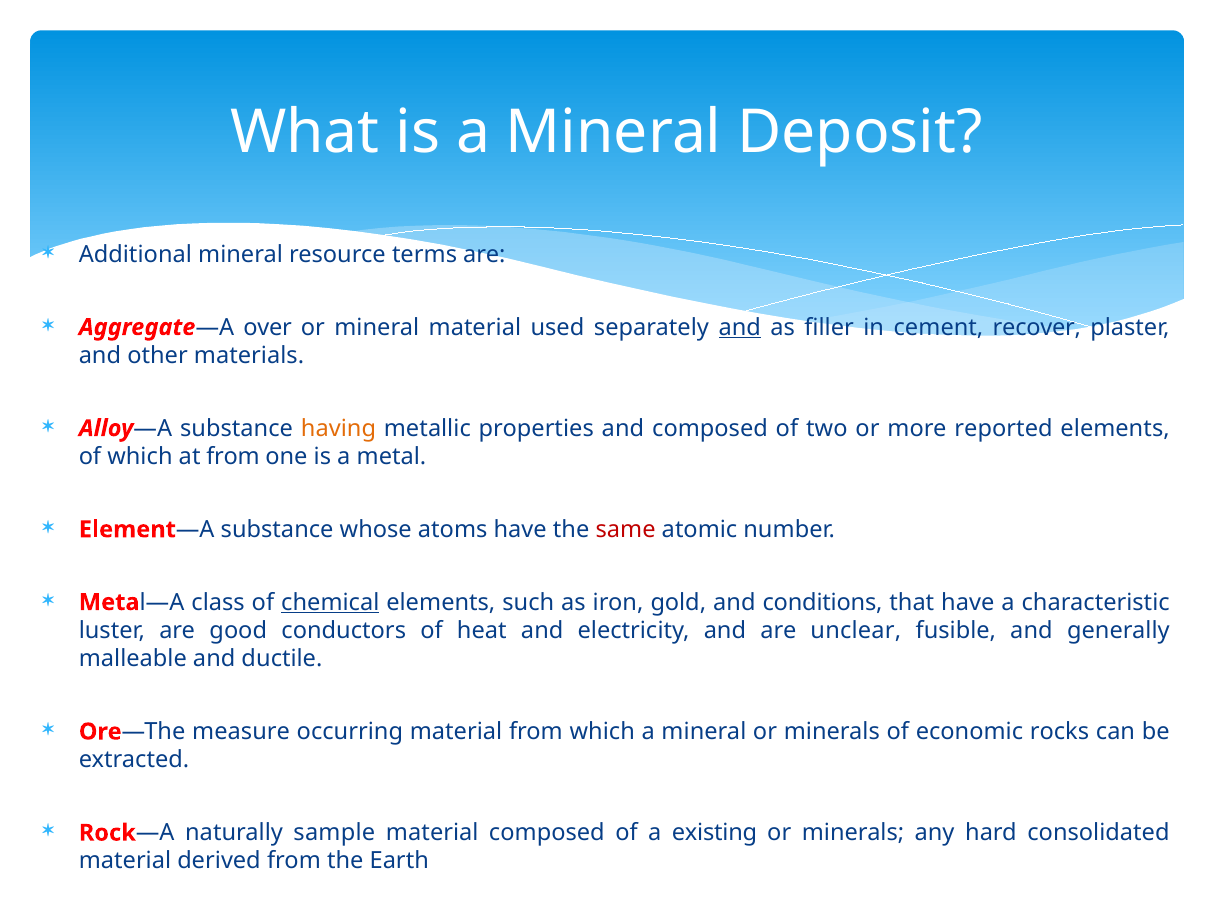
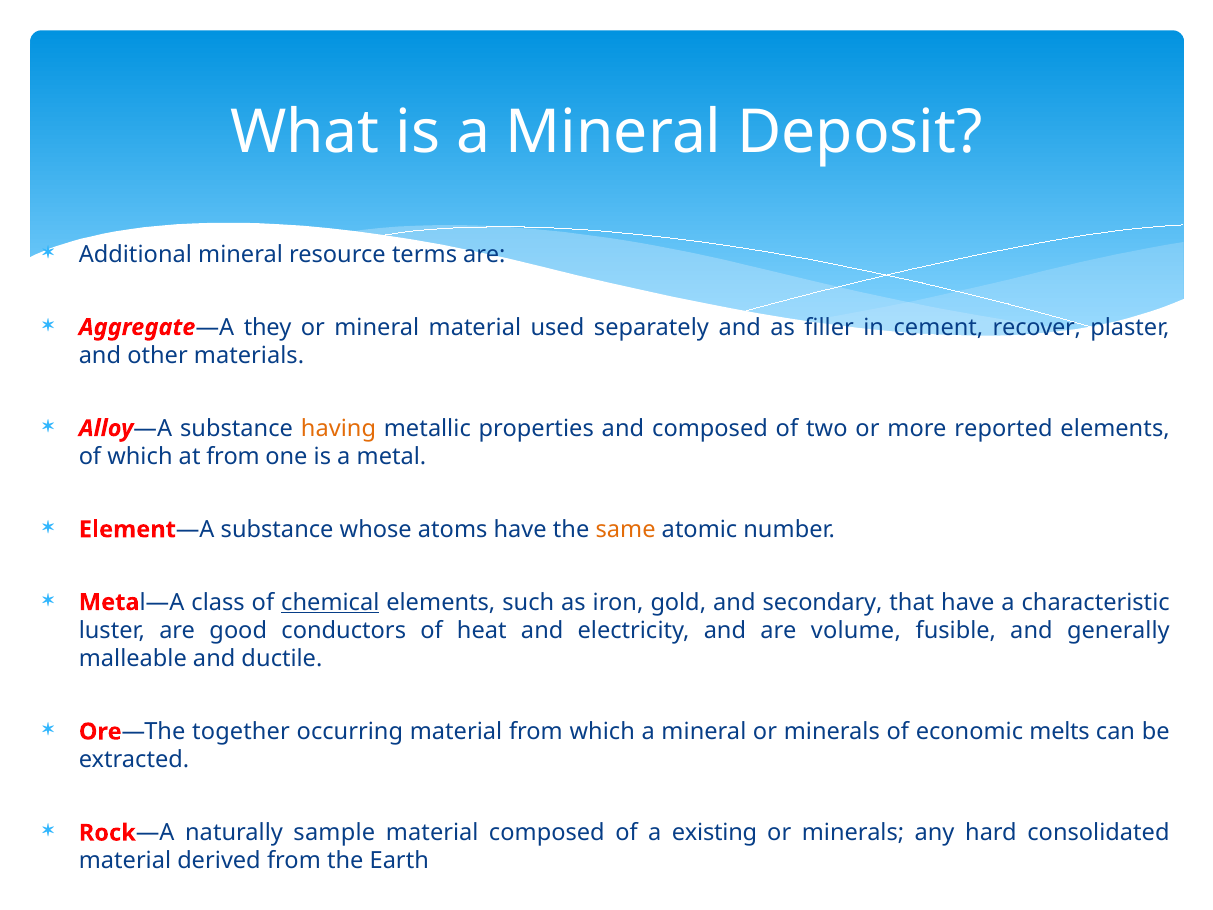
over: over -> they
and at (740, 327) underline: present -> none
same colour: red -> orange
conditions: conditions -> secondary
unclear: unclear -> volume
measure: measure -> together
rocks: rocks -> melts
